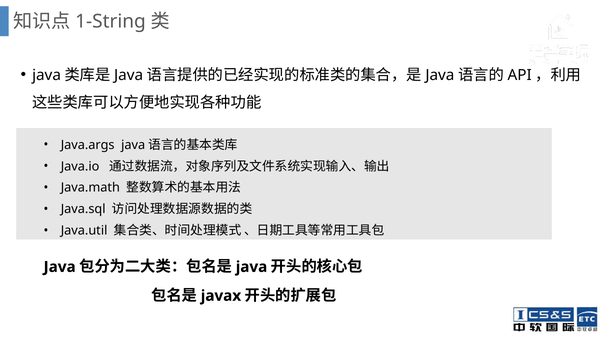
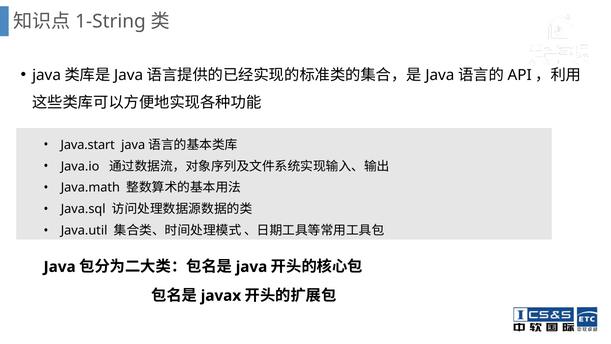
Java.args: Java.args -> Java.start
